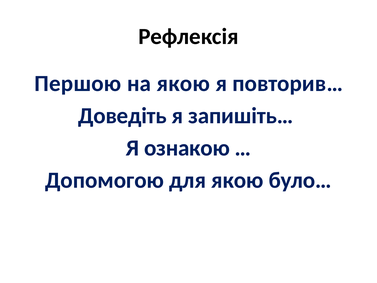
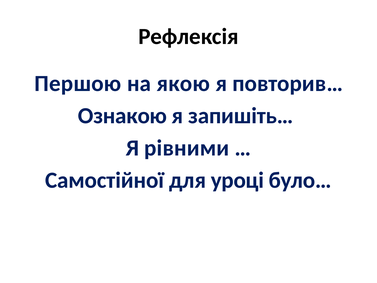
Доведіть: Доведіть -> Ознакою
ознакою: ознакою -> рівними
Допомогою: Допомогою -> Самостійної
для якою: якою -> уроці
